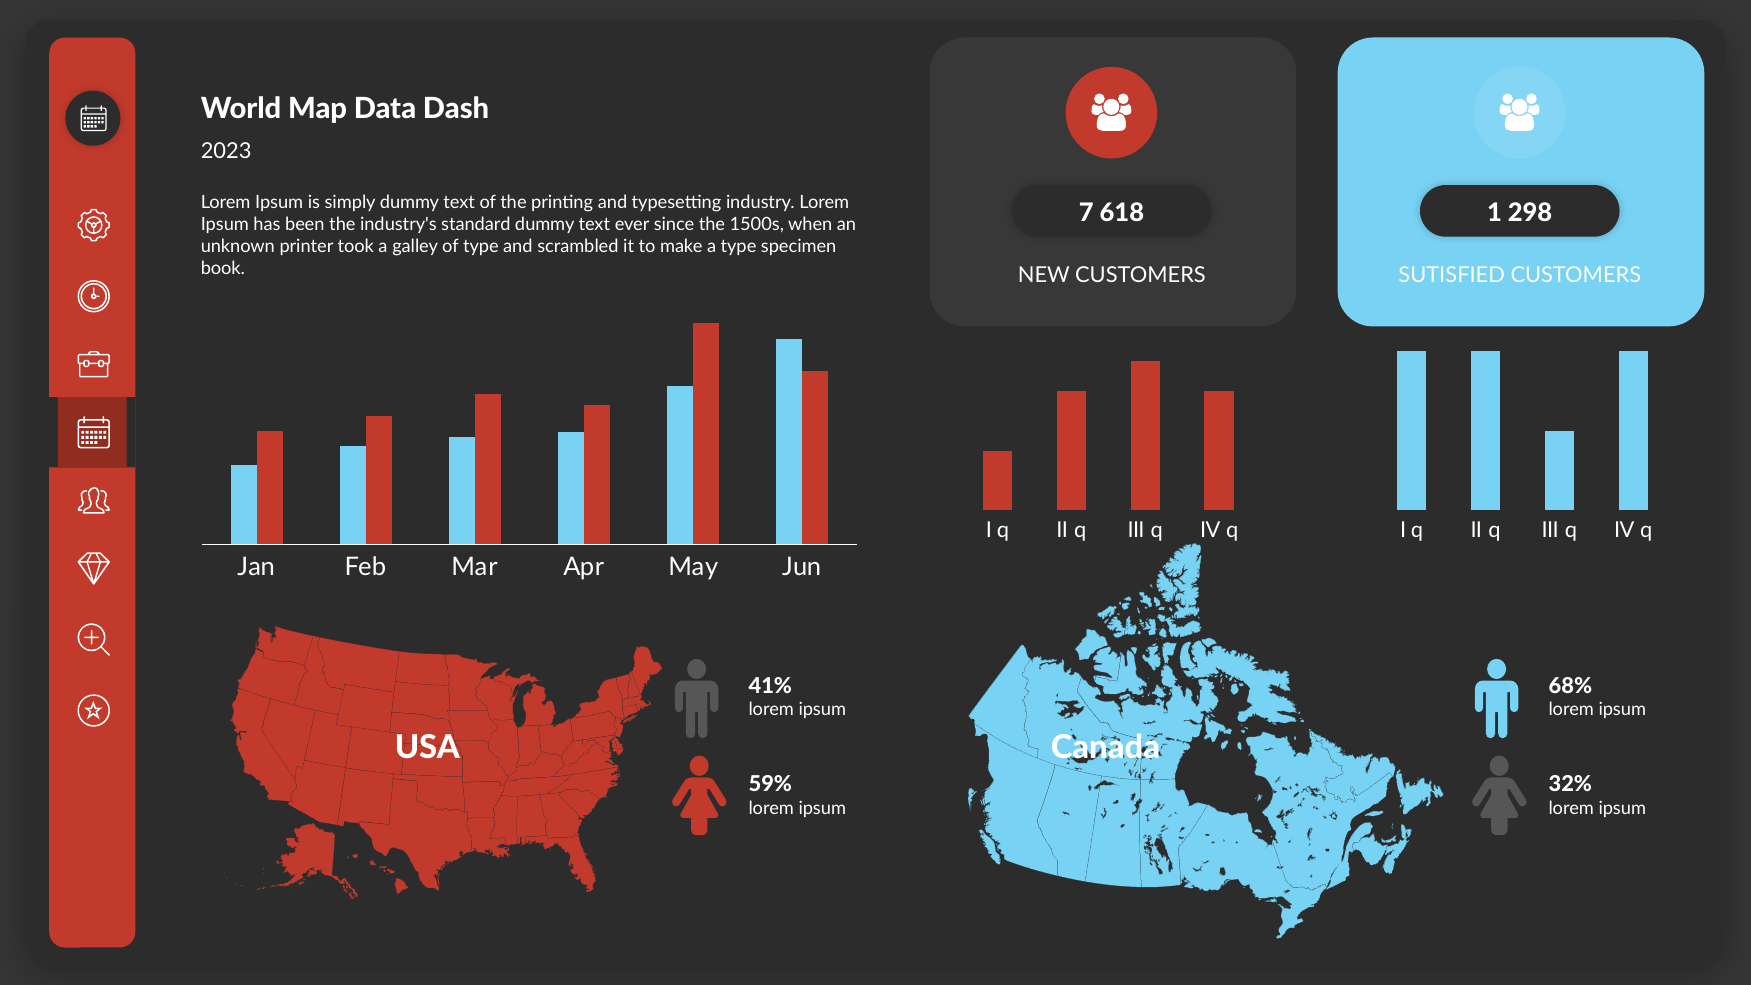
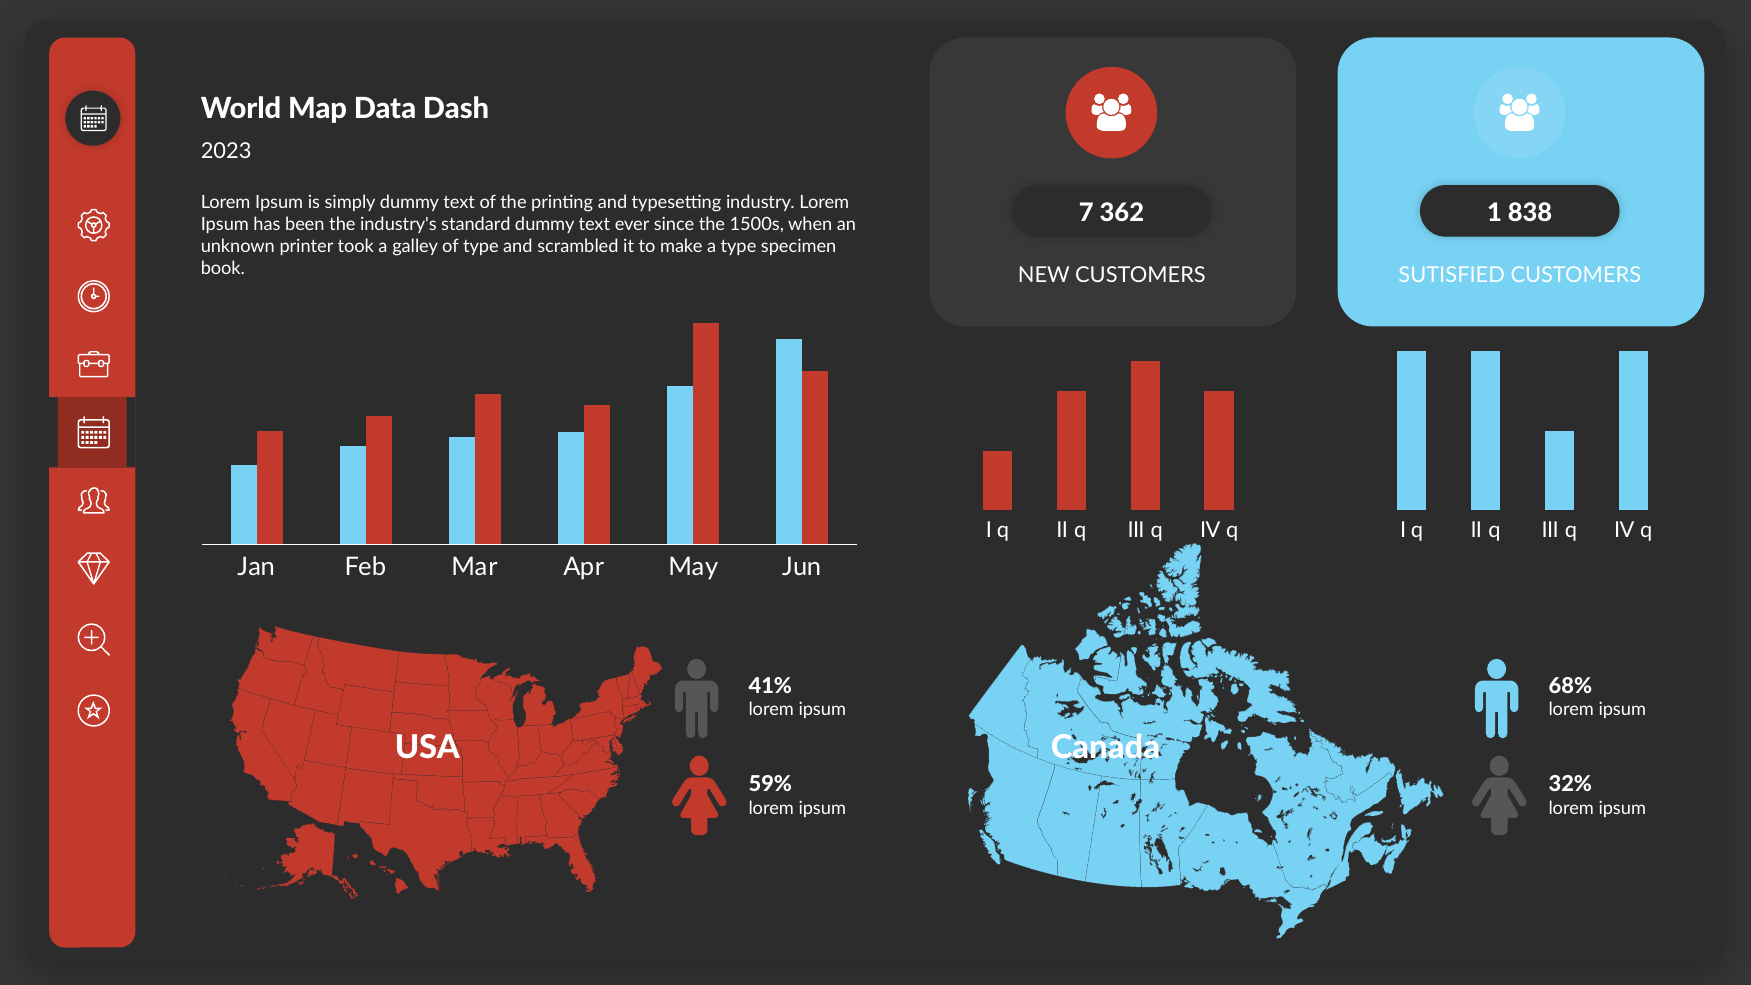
618: 618 -> 362
298: 298 -> 838
